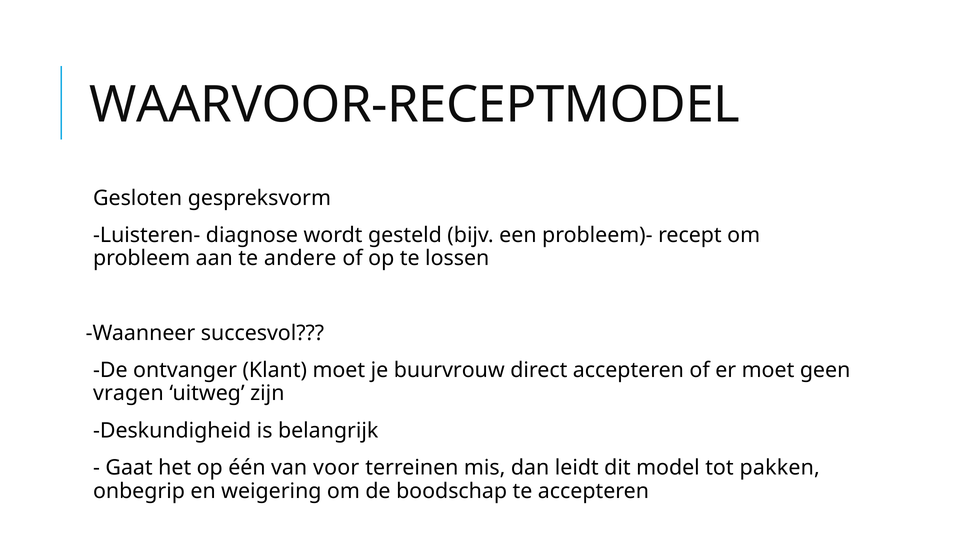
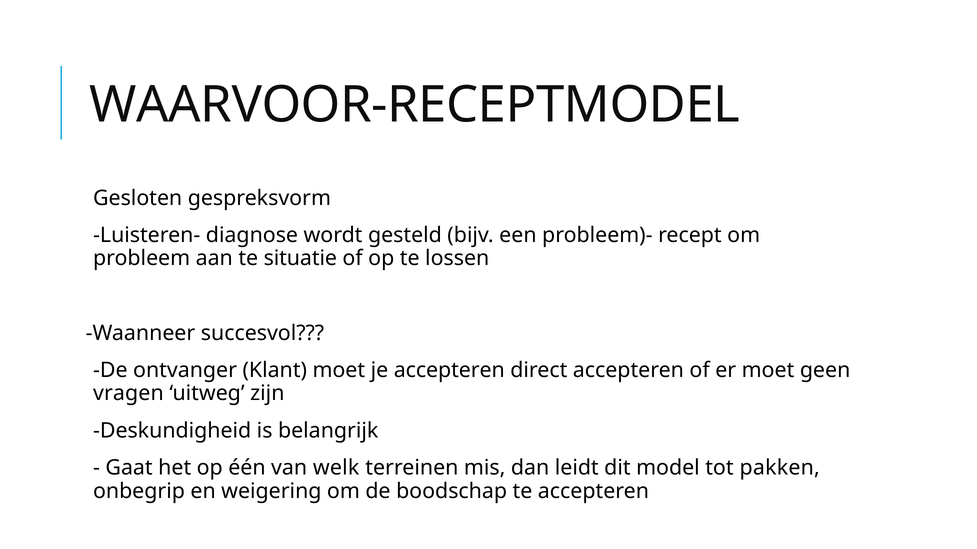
andere: andere -> situatie
je buurvrouw: buurvrouw -> accepteren
voor: voor -> welk
